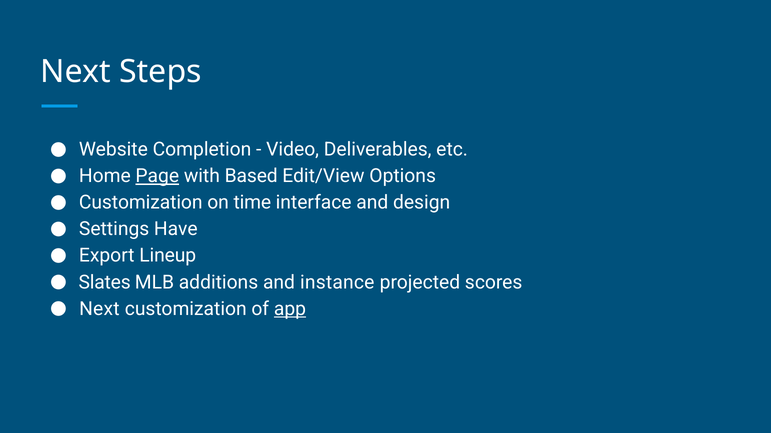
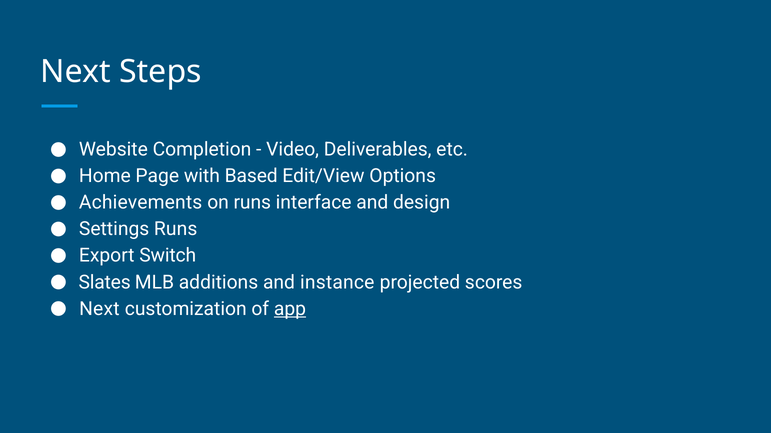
Page underline: present -> none
Customization at (141, 203): Customization -> Achievements
on time: time -> runs
Settings Have: Have -> Runs
Lineup: Lineup -> Switch
